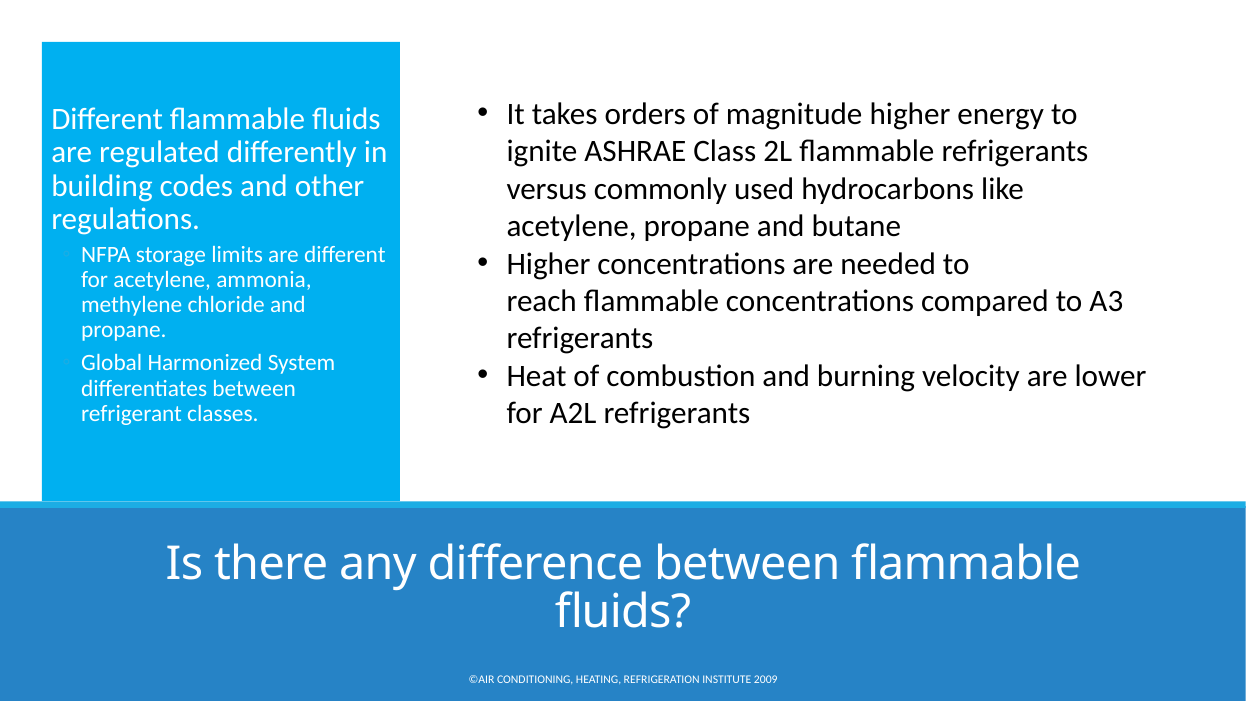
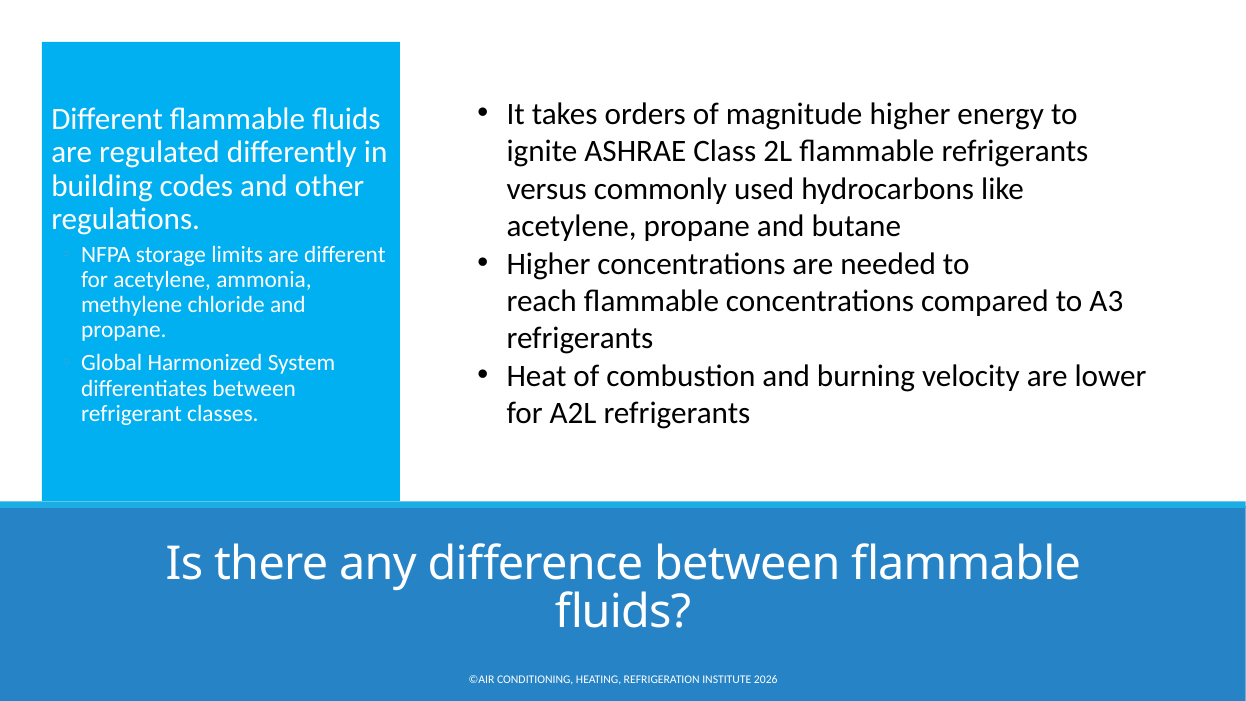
2009: 2009 -> 2026
